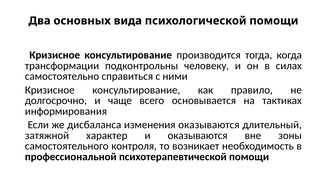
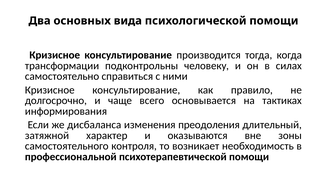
изменения оказываются: оказываются -> преодоления
